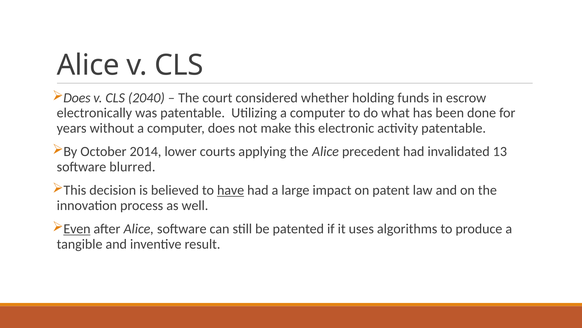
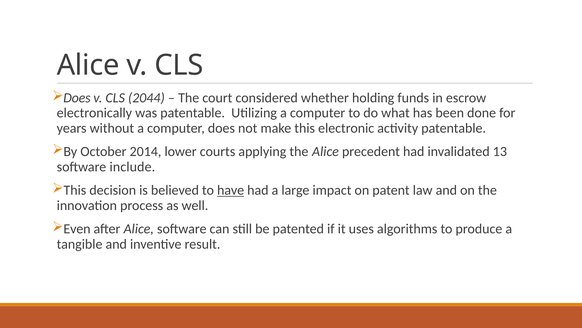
2040: 2040 -> 2044
blurred: blurred -> include
Even underline: present -> none
